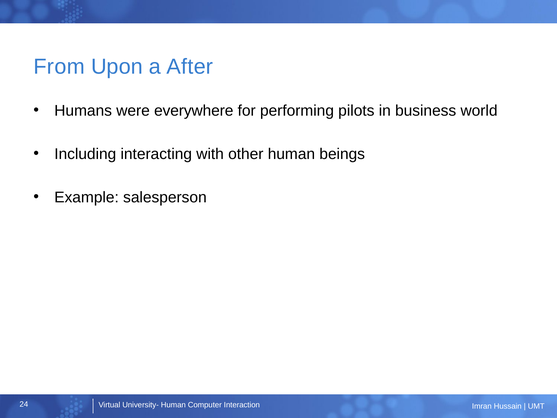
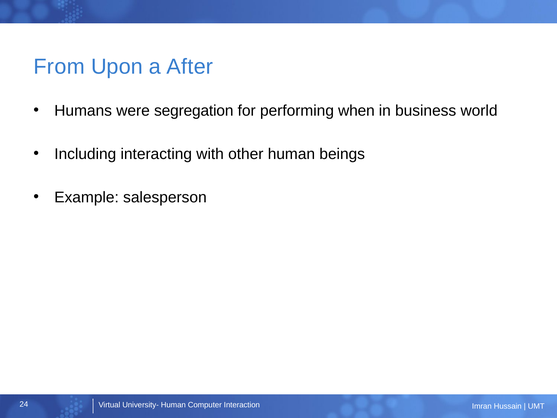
everywhere: everywhere -> segregation
pilots: pilots -> when
